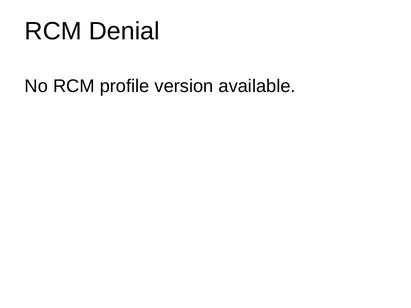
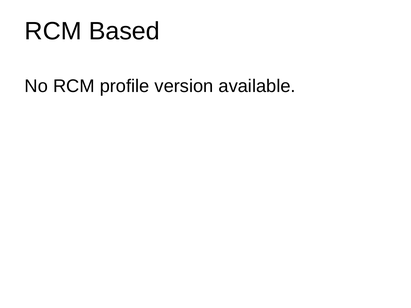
Denial: Denial -> Based
